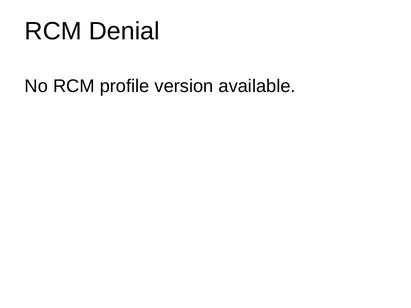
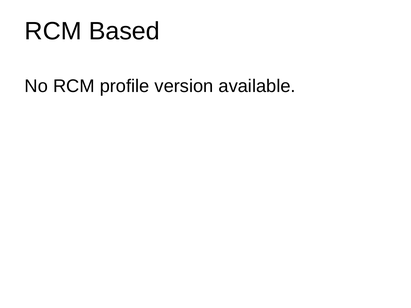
Denial: Denial -> Based
